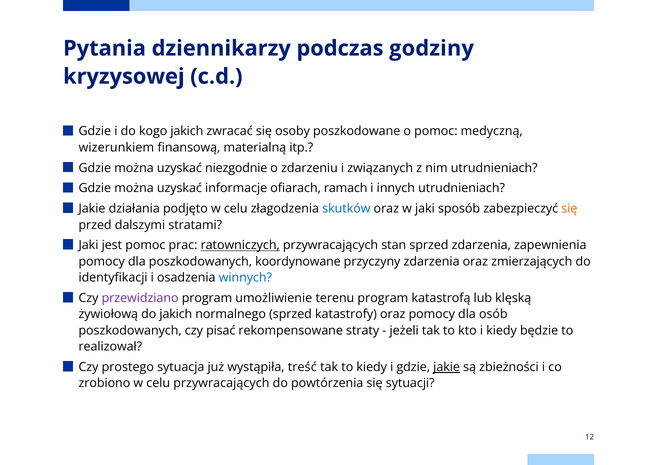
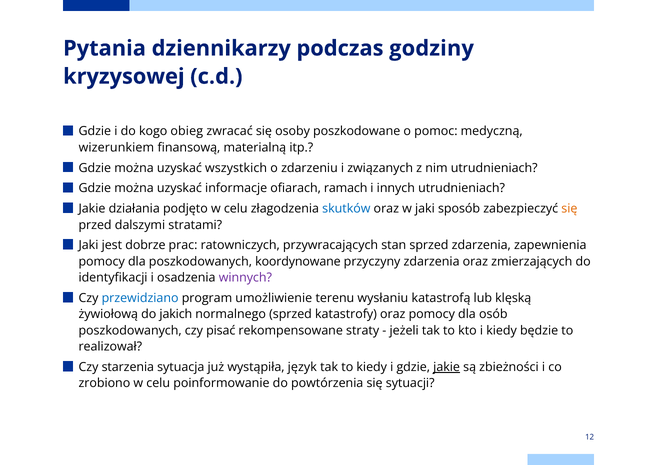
kogo jakich: jakich -> obieg
niezgodnie: niezgodnie -> wszystkich
jest pomoc: pomoc -> dobrze
ratowniczych underline: present -> none
winnych colour: blue -> purple
przewidziano colour: purple -> blue
terenu program: program -> wysłaniu
prostego: prostego -> starzenia
treść: treść -> język
celu przywracających: przywracających -> poinformowanie
